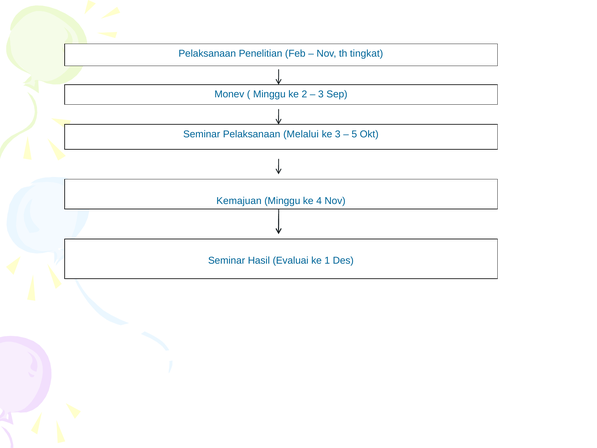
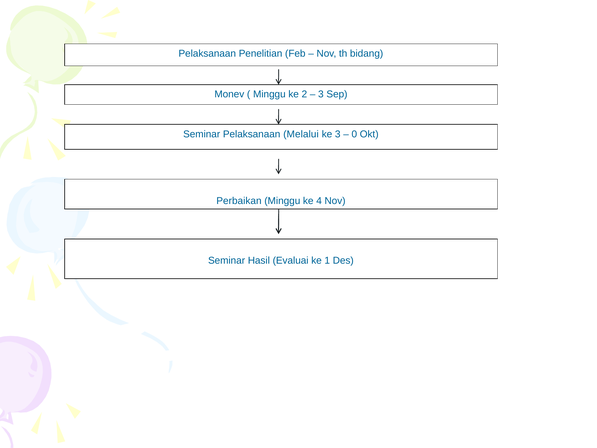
tingkat: tingkat -> bidang
5: 5 -> 0
Kemajuan: Kemajuan -> Perbaikan
